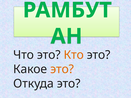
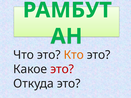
это at (62, 69) colour: orange -> red
